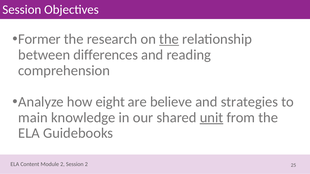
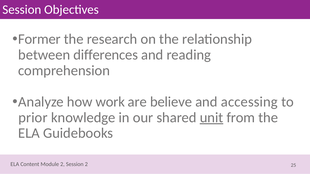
the at (169, 39) underline: present -> none
eight: eight -> work
strategies: strategies -> accessing
main: main -> prior
